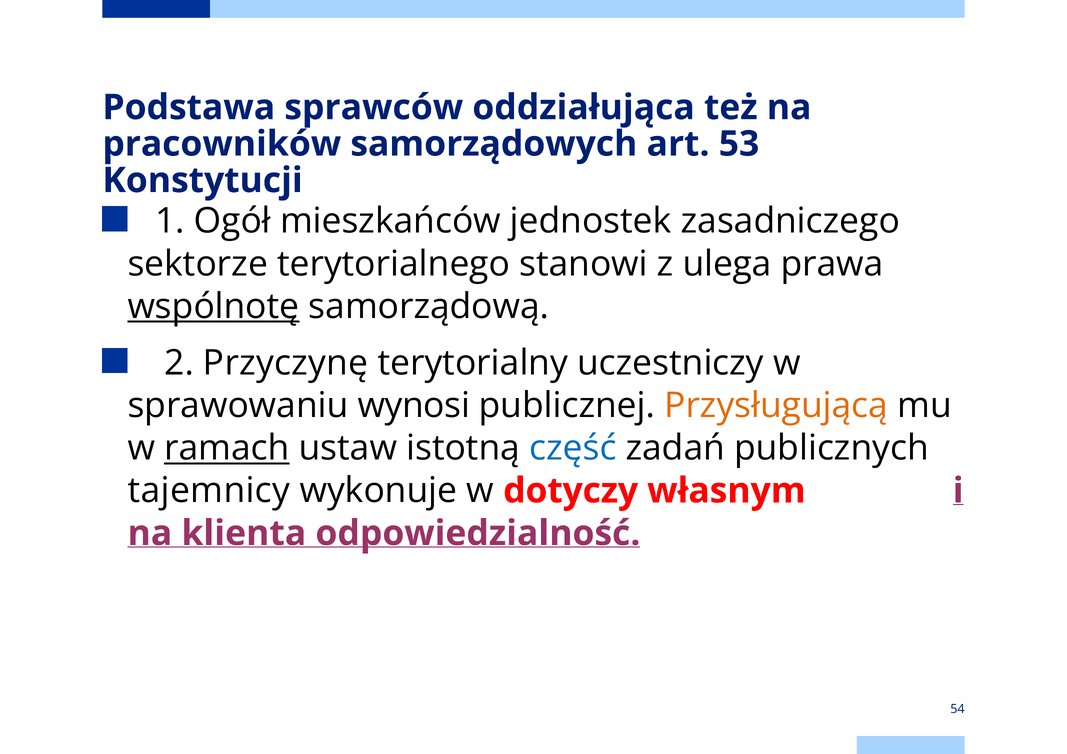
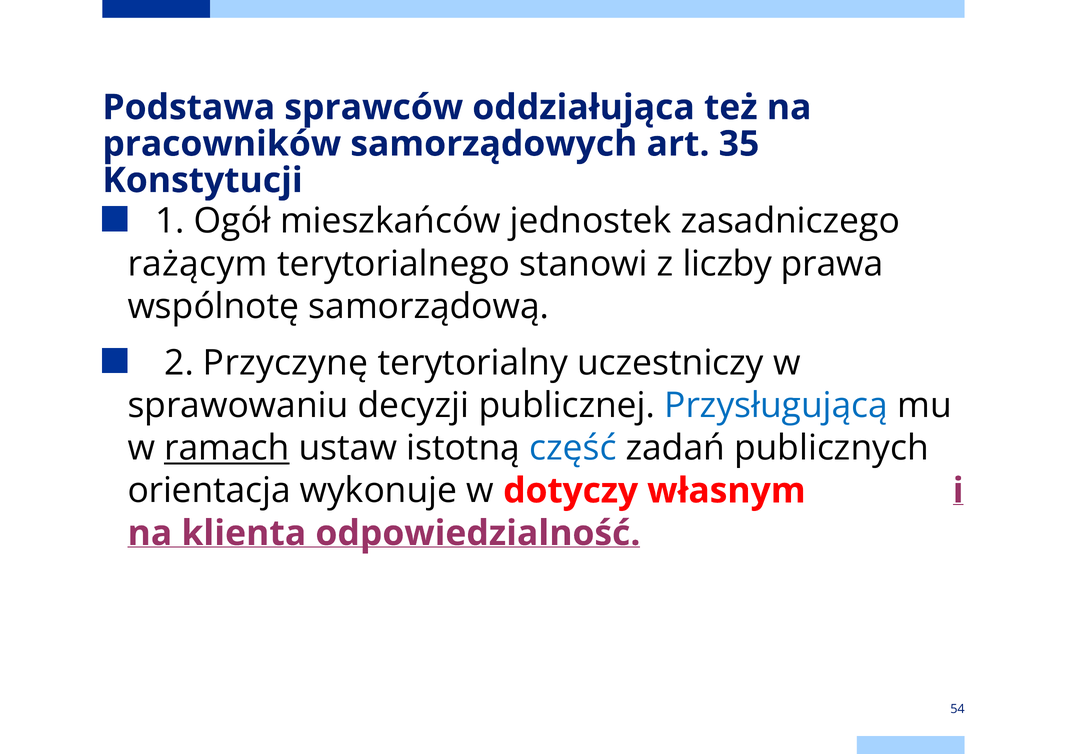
53: 53 -> 35
sektorze: sektorze -> rażącym
ulega: ulega -> liczby
wspólnotę underline: present -> none
wynosi: wynosi -> decyzji
Przysługującą colour: orange -> blue
tajemnicy: tajemnicy -> orientacja
